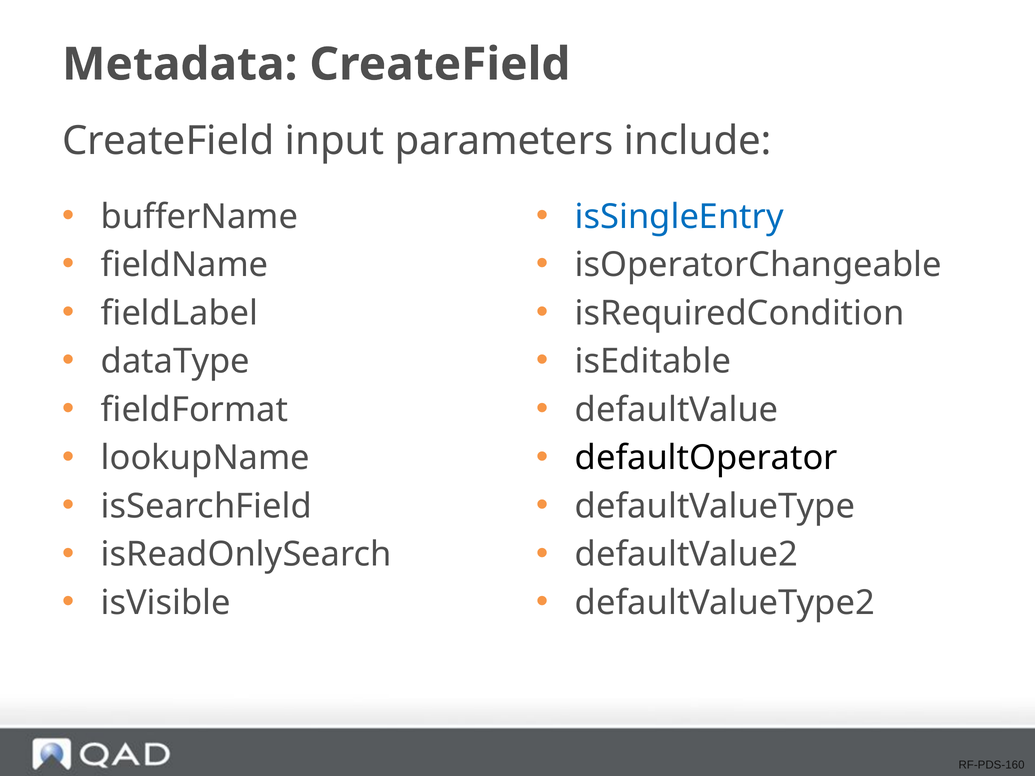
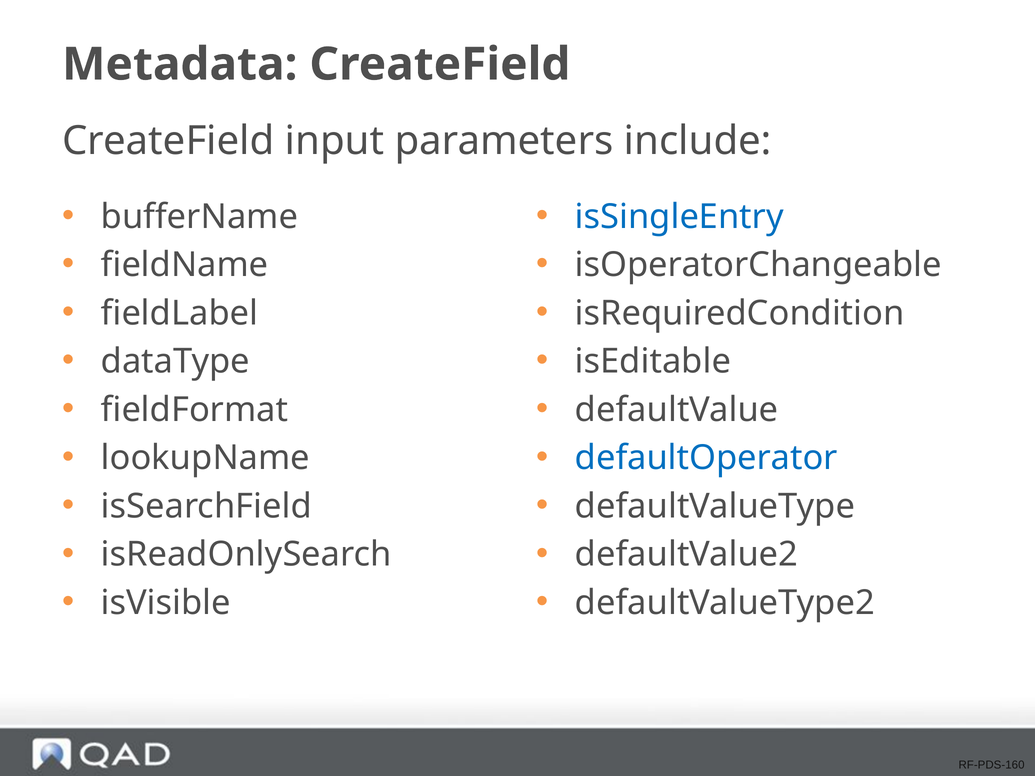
defaultOperator colour: black -> blue
